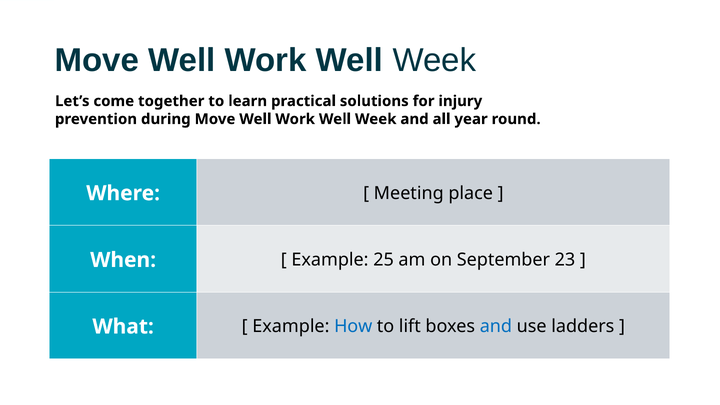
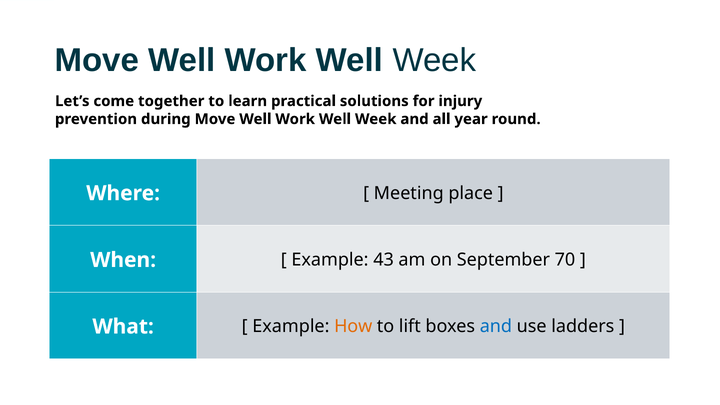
25: 25 -> 43
23: 23 -> 70
How colour: blue -> orange
